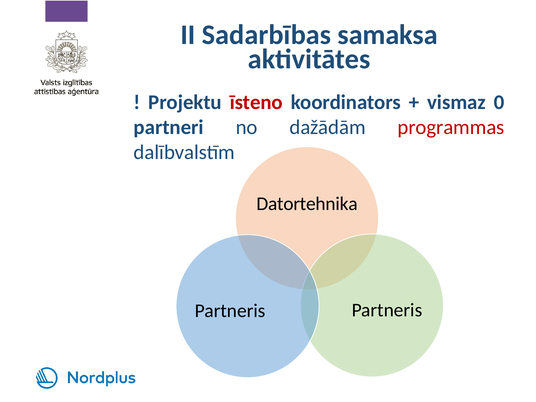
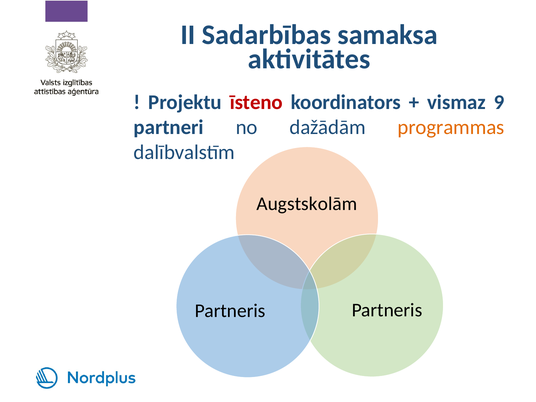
0: 0 -> 9
programmas colour: red -> orange
Datortehnika: Datortehnika -> Augstskolām
